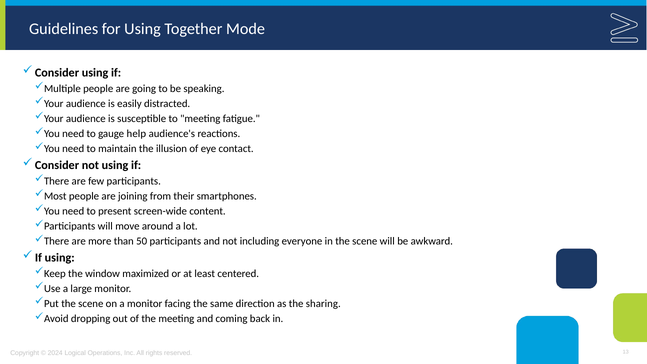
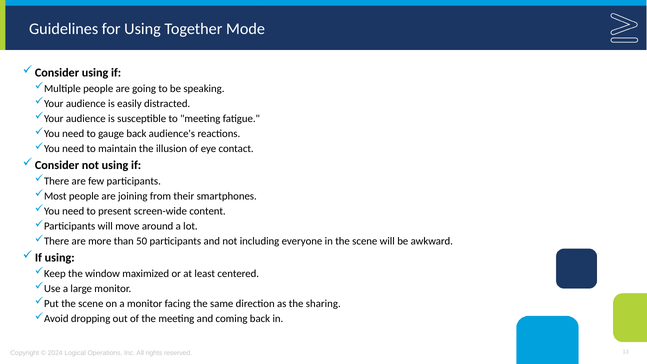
gauge help: help -> back
